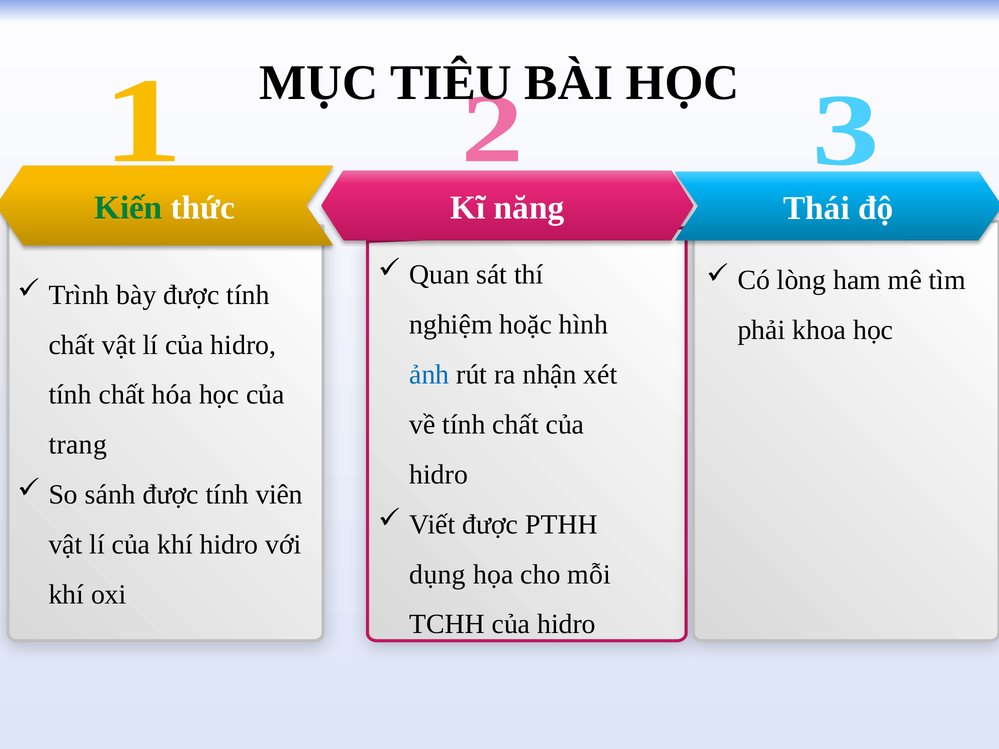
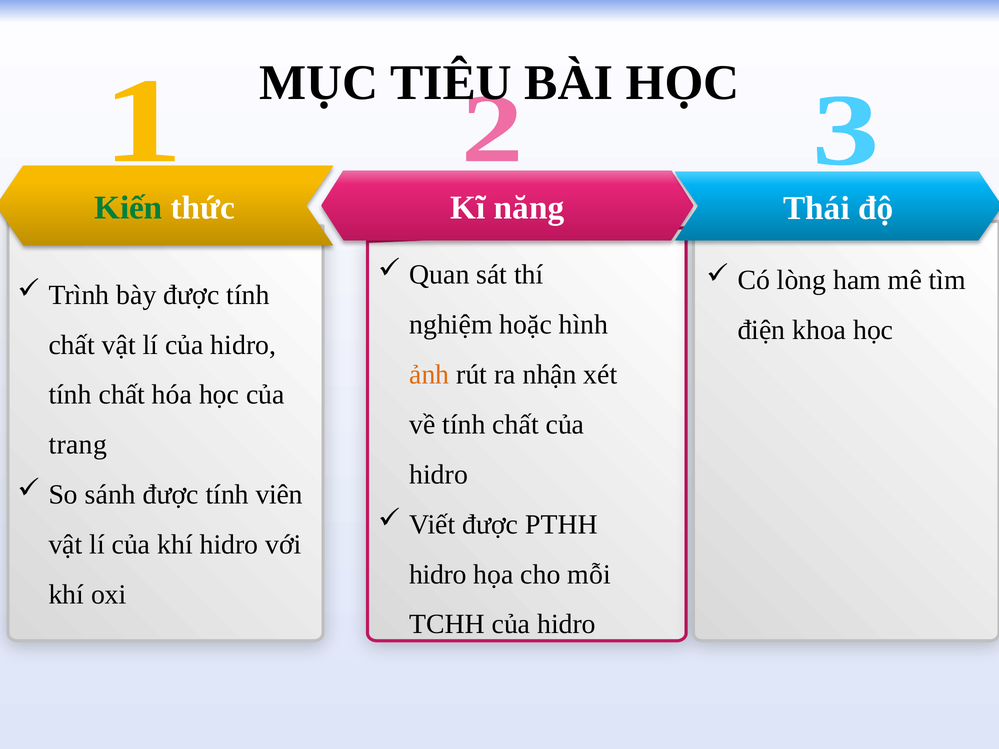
phải: phải -> điện
ảnh colour: blue -> orange
dụng at (438, 575): dụng -> hidro
